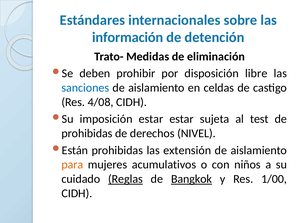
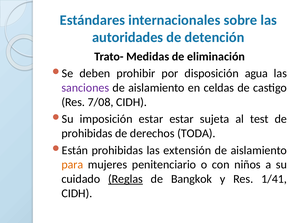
información: información -> autoridades
libre: libre -> agua
sanciones colour: blue -> purple
4/08: 4/08 -> 7/08
NIVEL: NIVEL -> TODA
acumulativos: acumulativos -> penitenciario
Bangkok underline: present -> none
1/00: 1/00 -> 1/41
